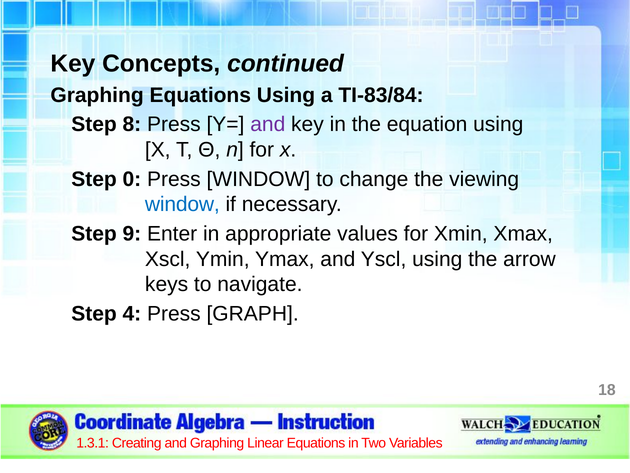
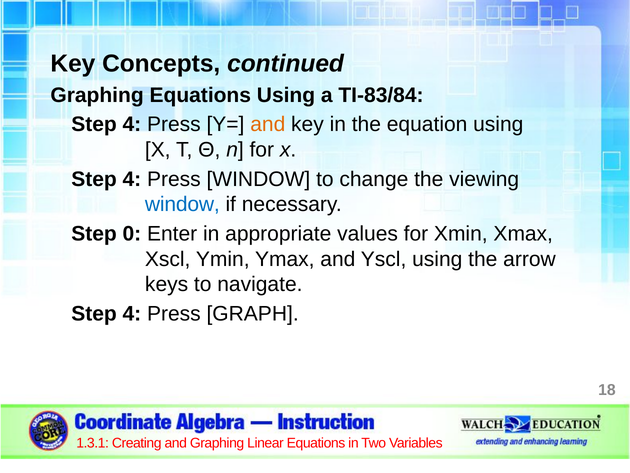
8 at (132, 124): 8 -> 4
and at (268, 124) colour: purple -> orange
0 at (132, 179): 0 -> 4
9: 9 -> 0
